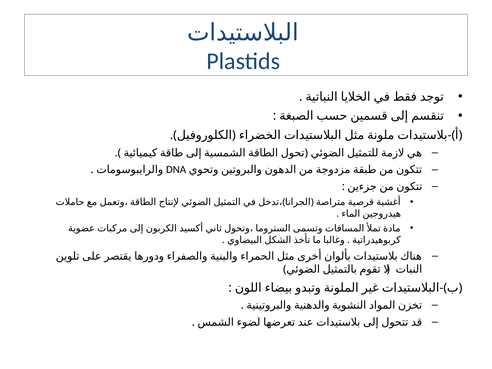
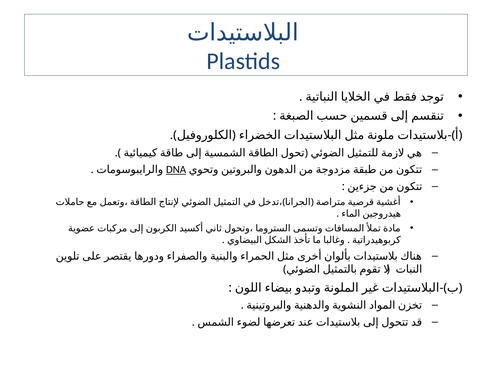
DNA underline: none -> present
